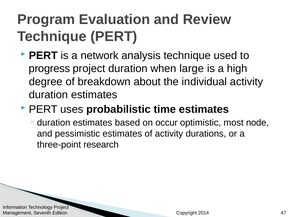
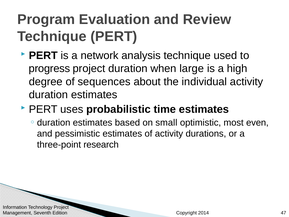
breakdown: breakdown -> sequences
occur: occur -> small
node: node -> even
